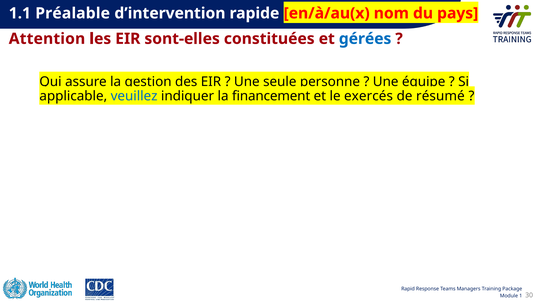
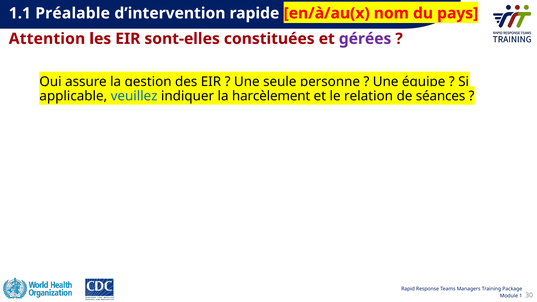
gérées colour: blue -> purple
financement: financement -> harcèlement
exercés: exercés -> relation
résumé: résumé -> séances
